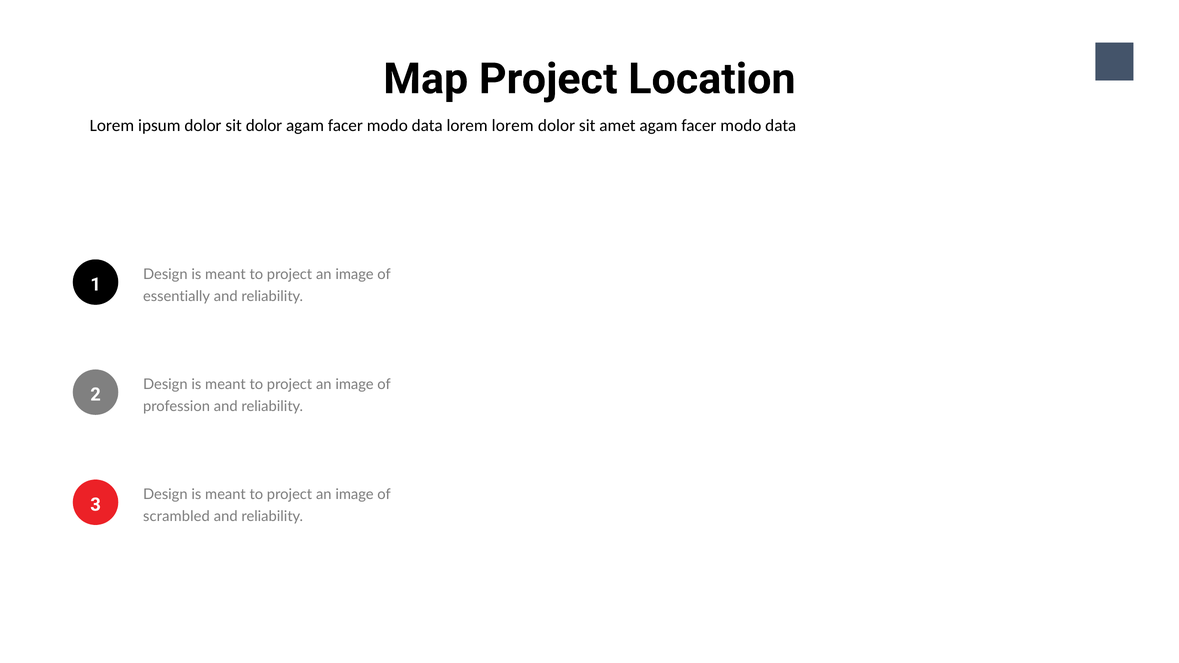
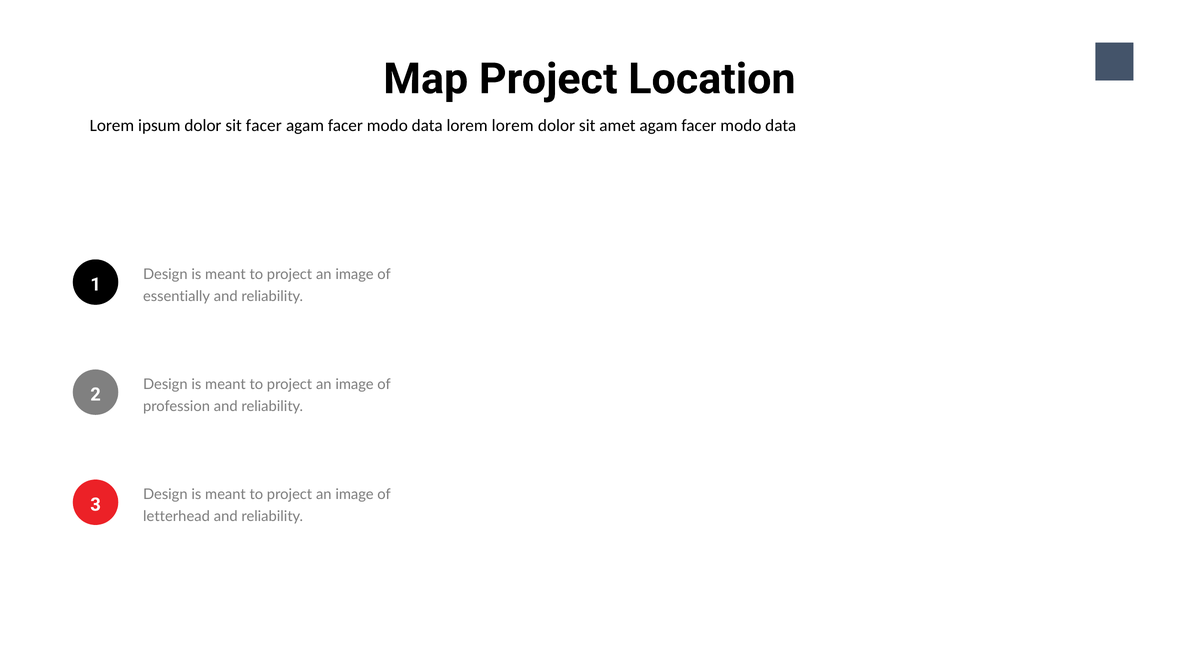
sit dolor: dolor -> facer
scrambled: scrambled -> letterhead
